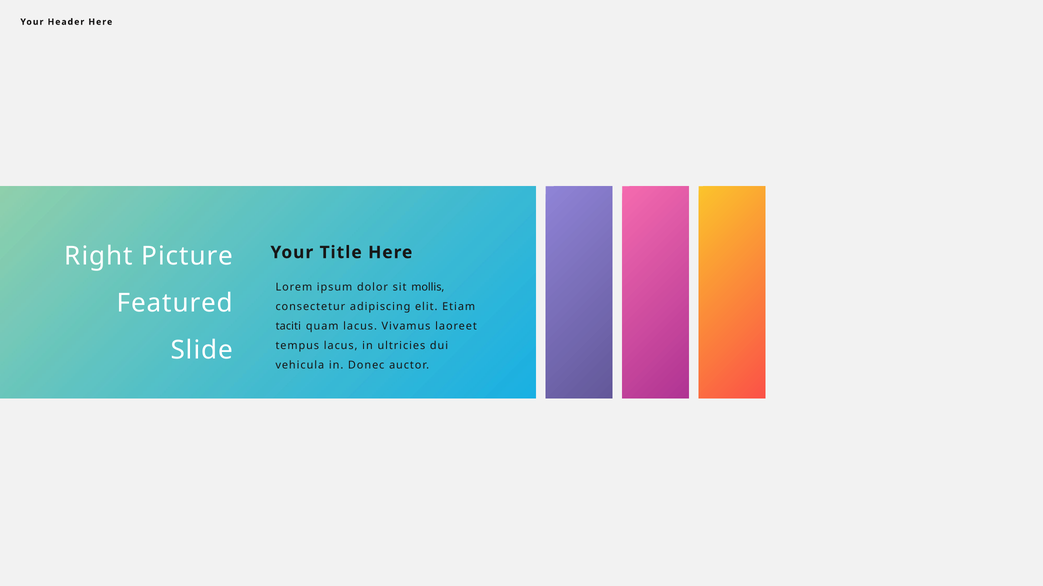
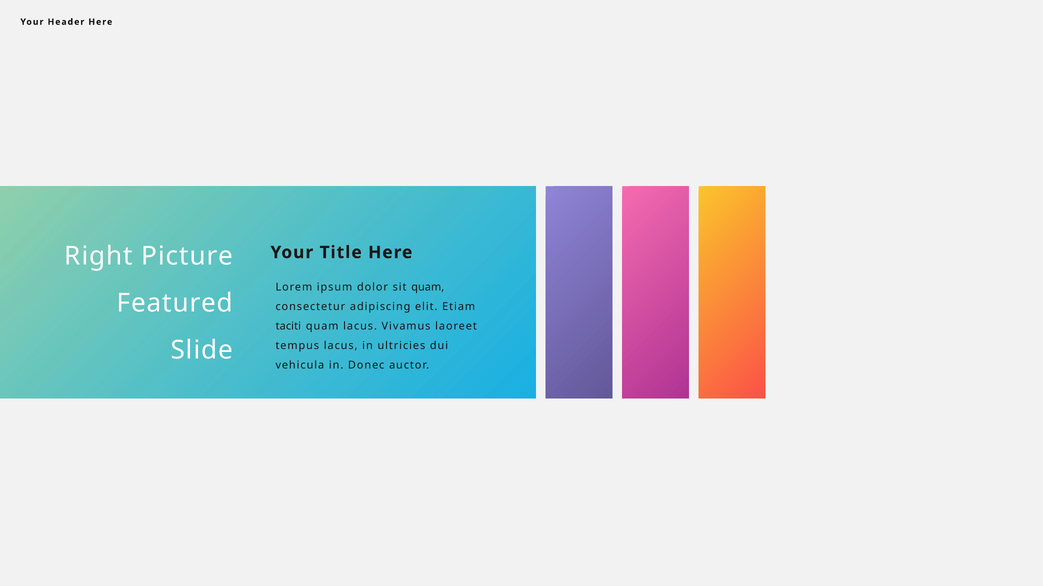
sit mollis: mollis -> quam
